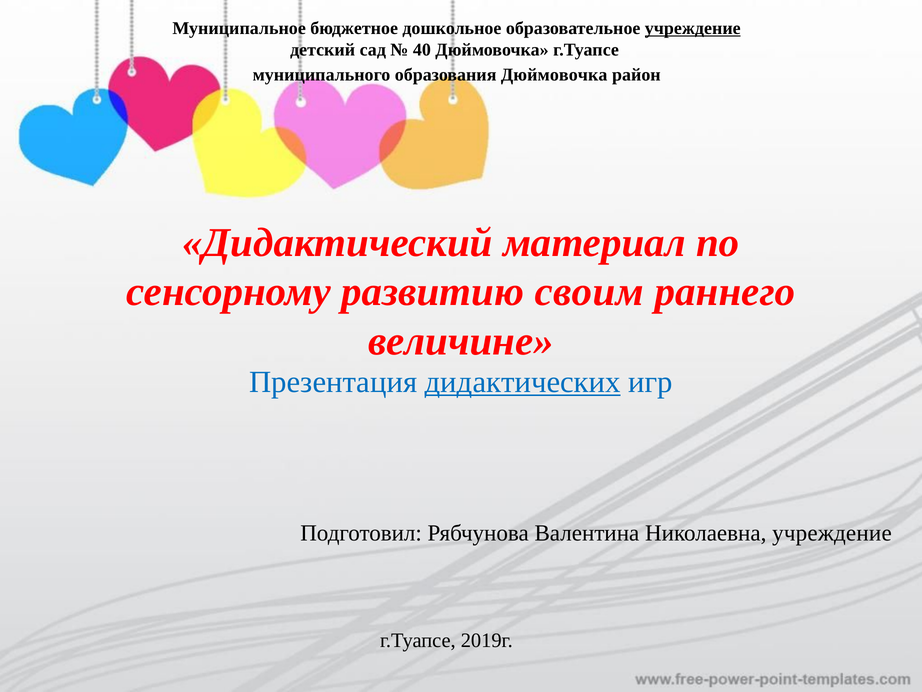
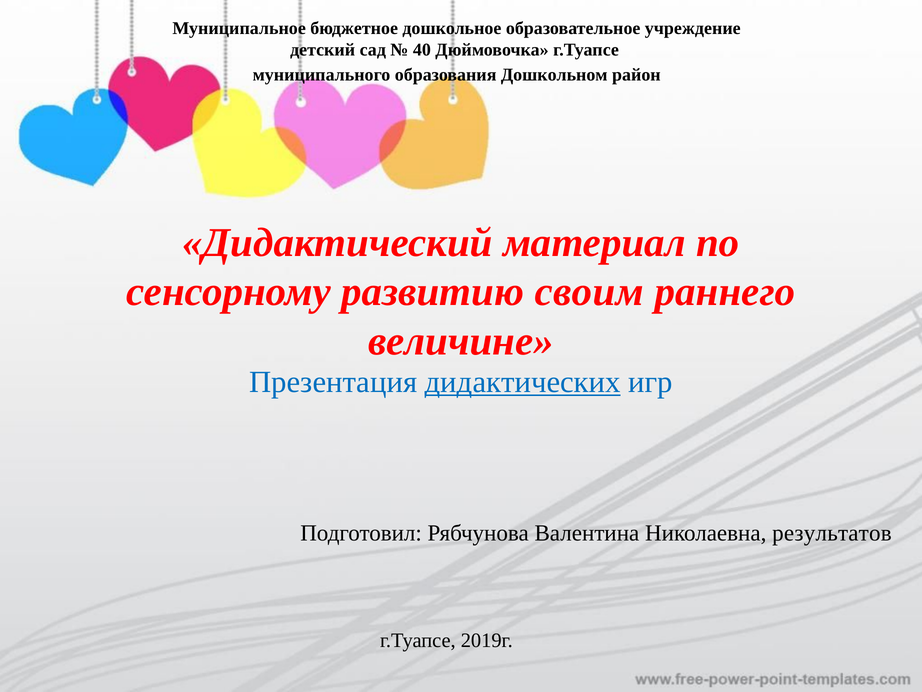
учреждение at (693, 28) underline: present -> none
образования Дюймовочка: Дюймовочка -> Дошкольном
Николаевна учреждение: учреждение -> результатов
